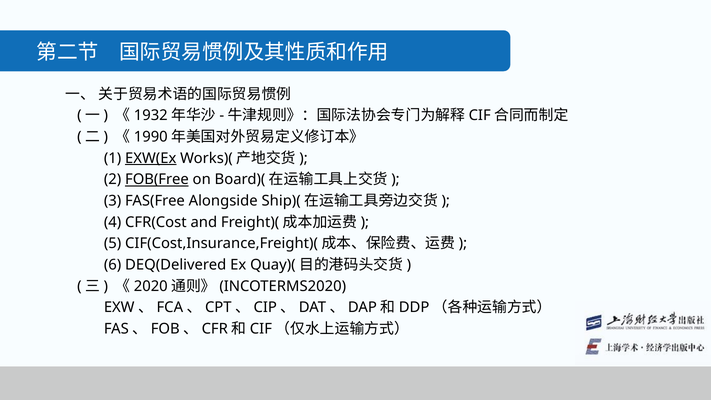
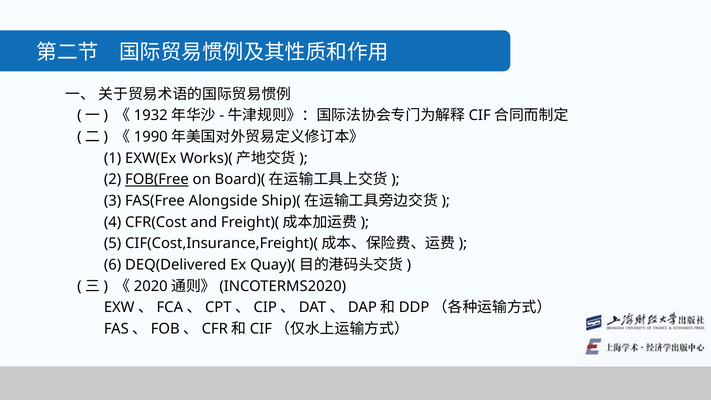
EXW(Ex underline: present -> none
